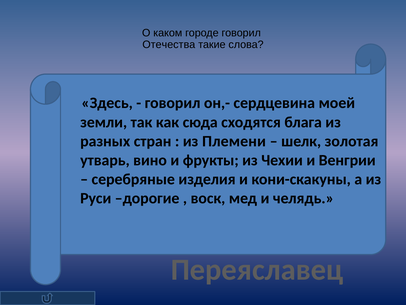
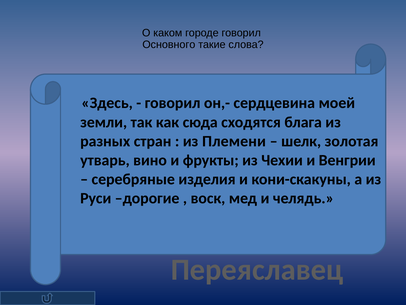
Отечества: Отечества -> Основного
